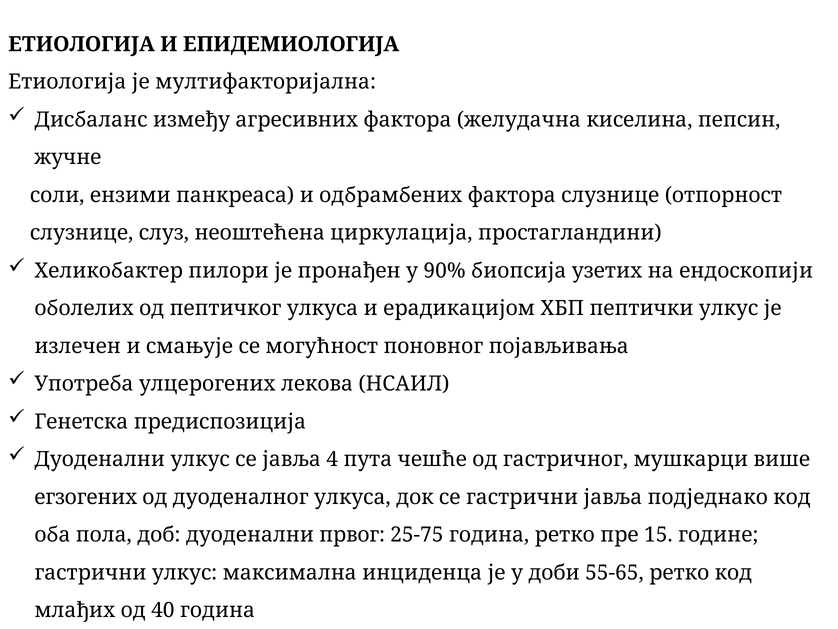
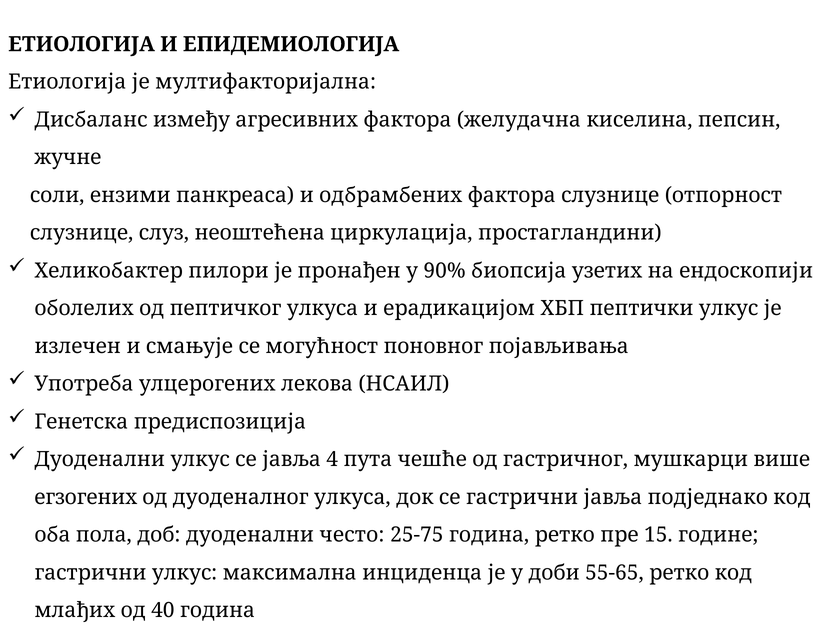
првог: првог -> често
